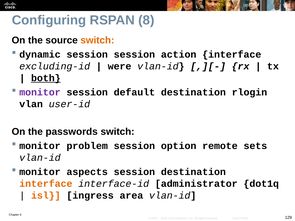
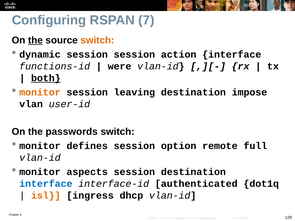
8: 8 -> 7
the at (35, 40) underline: none -> present
excluding-id: excluding-id -> functions-id
monitor at (40, 92) colour: purple -> orange
default: default -> leaving
rlogin: rlogin -> impose
problem: problem -> defines
sets: sets -> full
interface at (46, 184) colour: orange -> blue
administrator: administrator -> authenticated
area: area -> dhcp
